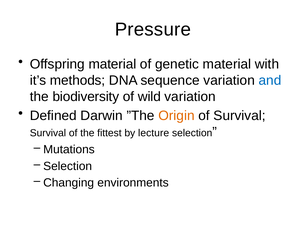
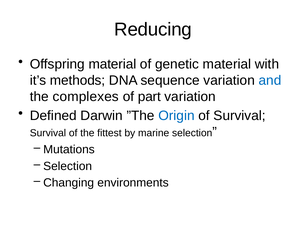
Pressure: Pressure -> Reducing
biodiversity: biodiversity -> complexes
wild: wild -> part
Origin colour: orange -> blue
lecture: lecture -> marine
